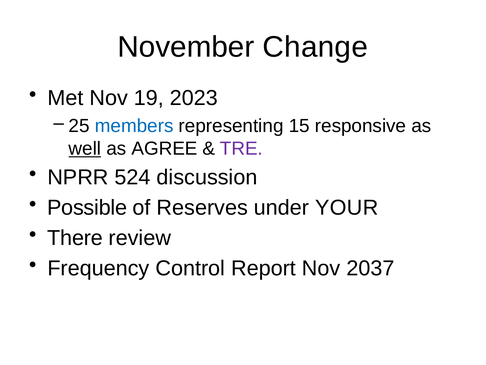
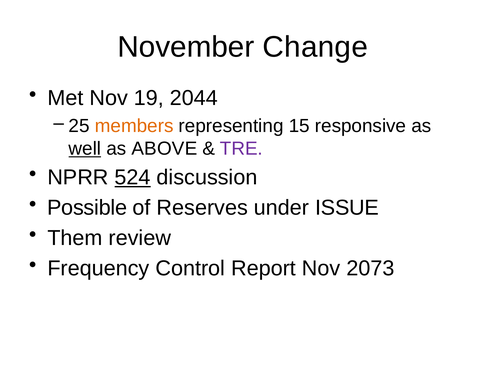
2023: 2023 -> 2044
members colour: blue -> orange
AGREE: AGREE -> ABOVE
524 underline: none -> present
YOUR: YOUR -> ISSUE
There: There -> Them
2037: 2037 -> 2073
